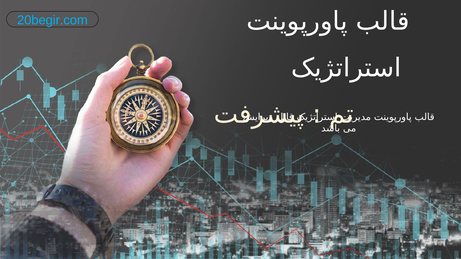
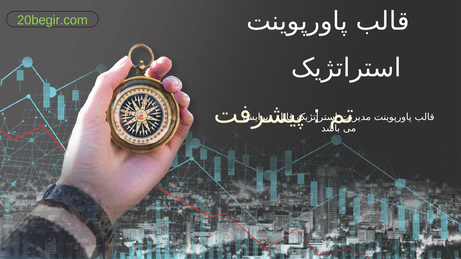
20begir.com colour: light blue -> light green
